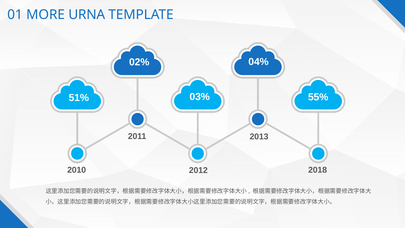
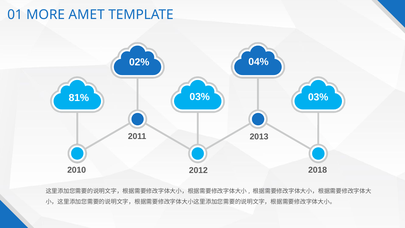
URNA: URNA -> AMET
55% at (318, 97): 55% -> 03%
51%: 51% -> 81%
